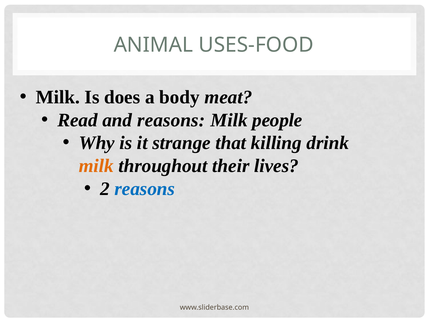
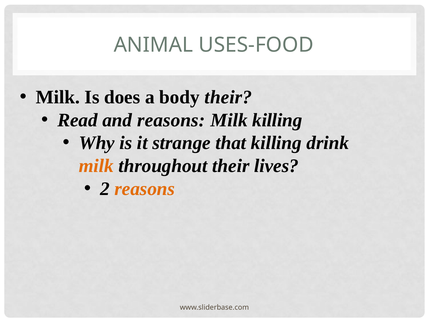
body meat: meat -> their
Milk people: people -> killing
reasons at (145, 189) colour: blue -> orange
